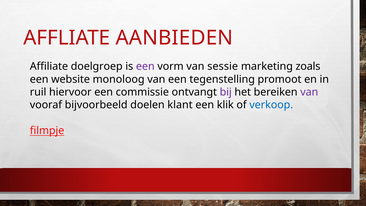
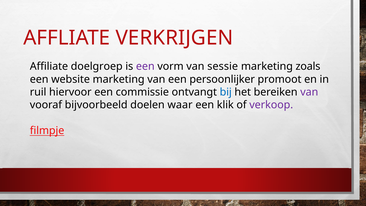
AANBIEDEN: AANBIEDEN -> VERKRIJGEN
website monoloog: monoloog -> marketing
tegenstelling: tegenstelling -> persoonlijker
bij colour: purple -> blue
klant: klant -> waar
verkoop colour: blue -> purple
